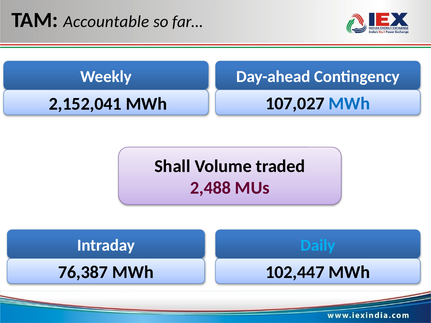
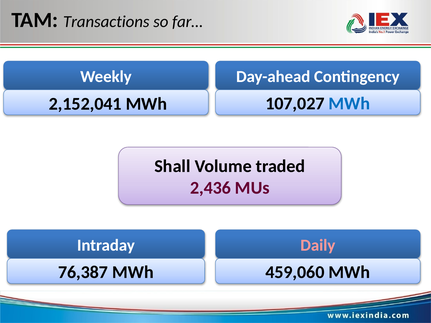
Accountable: Accountable -> Transactions
2,488: 2,488 -> 2,436
Daily colour: light blue -> pink
102,447: 102,447 -> 459,060
